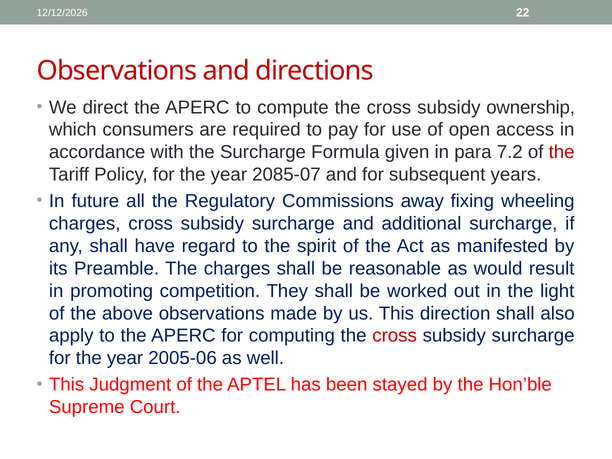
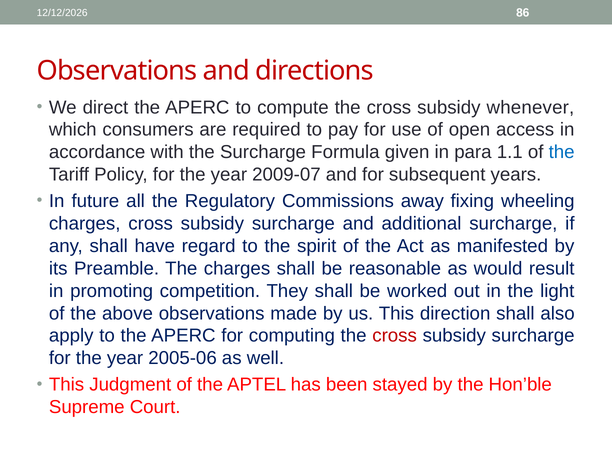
22: 22 -> 86
ownership: ownership -> whenever
7.2: 7.2 -> 1.1
the at (562, 152) colour: red -> blue
2085-07: 2085-07 -> 2009-07
